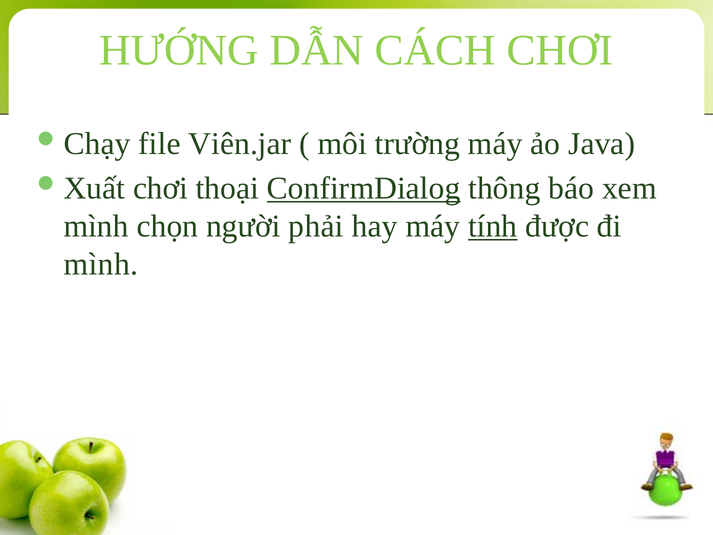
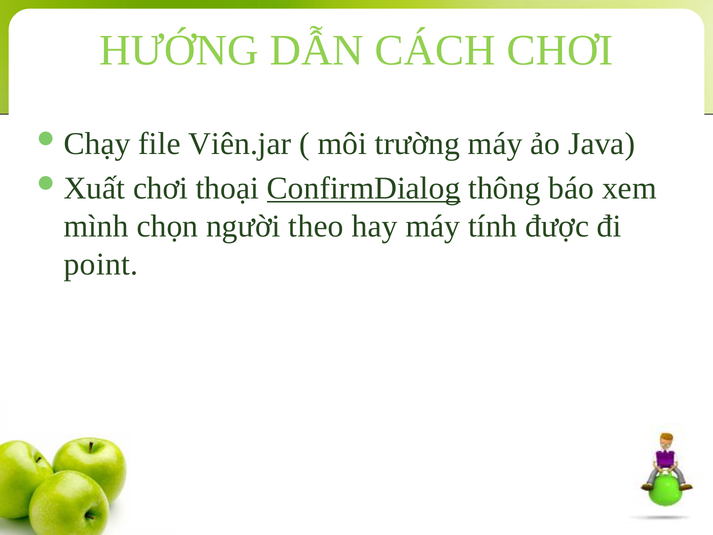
phải: phải -> theo
tính underline: present -> none
mình at (101, 264): mình -> point
